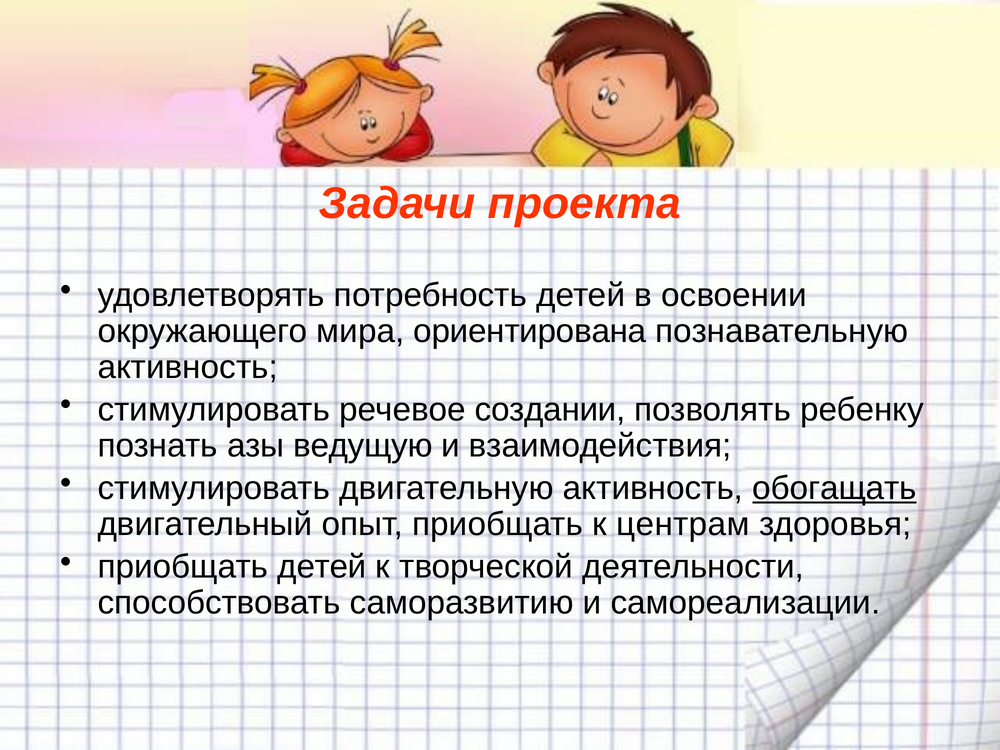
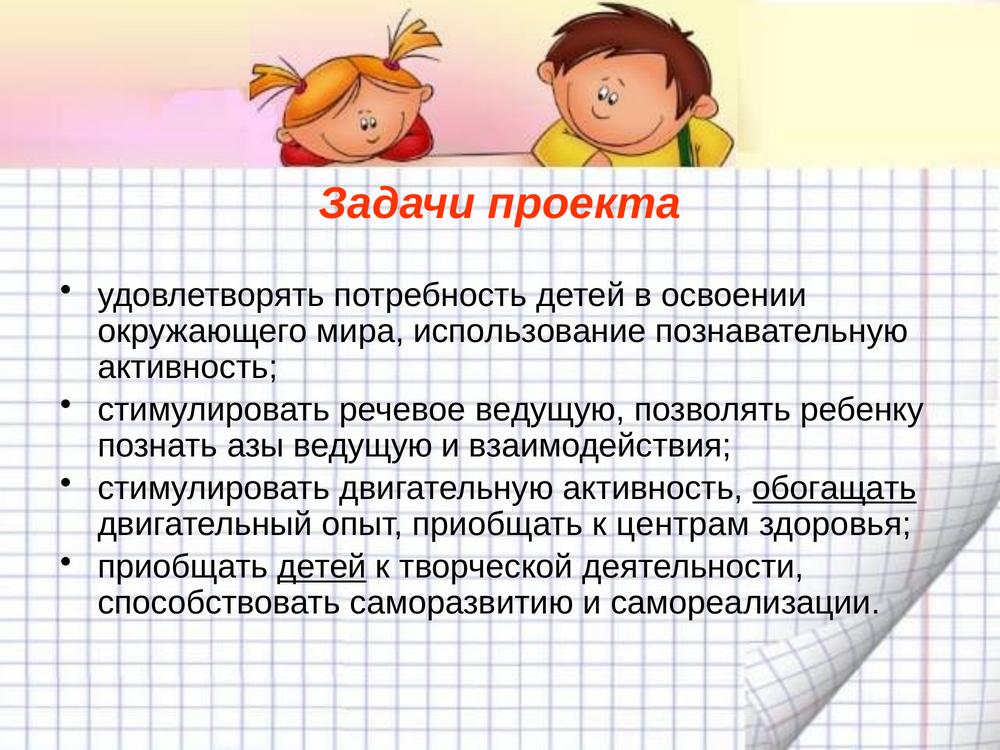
ориентирована: ориентирована -> использование
речевое создании: создании -> ведущую
детей at (322, 567) underline: none -> present
